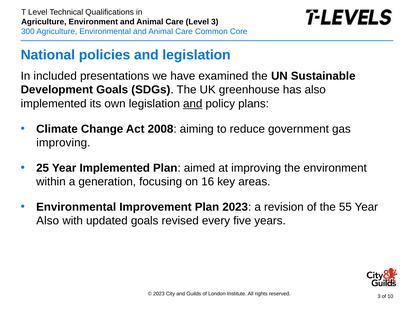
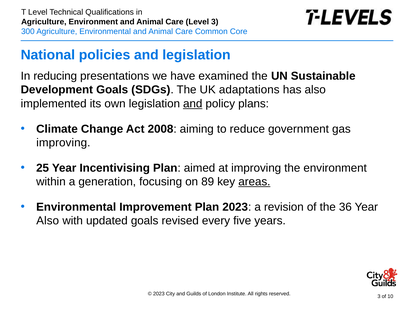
included: included -> reducing
greenhouse: greenhouse -> adaptations
Year Implemented: Implemented -> Incentivising
16: 16 -> 89
areas underline: none -> present
55: 55 -> 36
